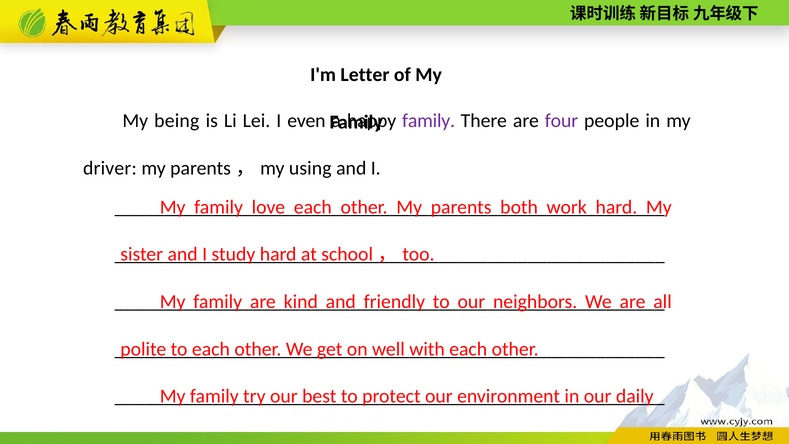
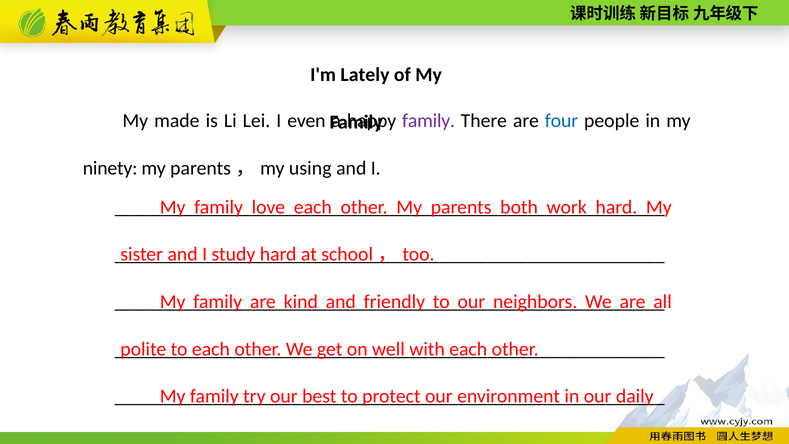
Letter: Letter -> Lately
being: being -> made
four colour: purple -> blue
driver: driver -> ninety
